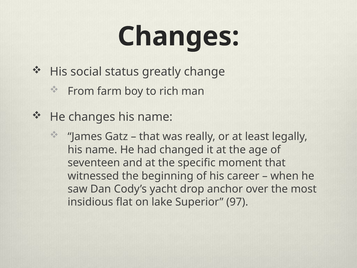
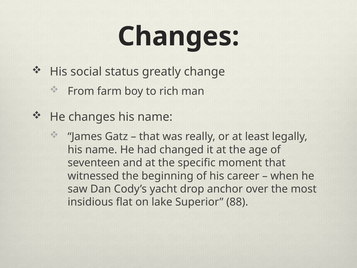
97: 97 -> 88
